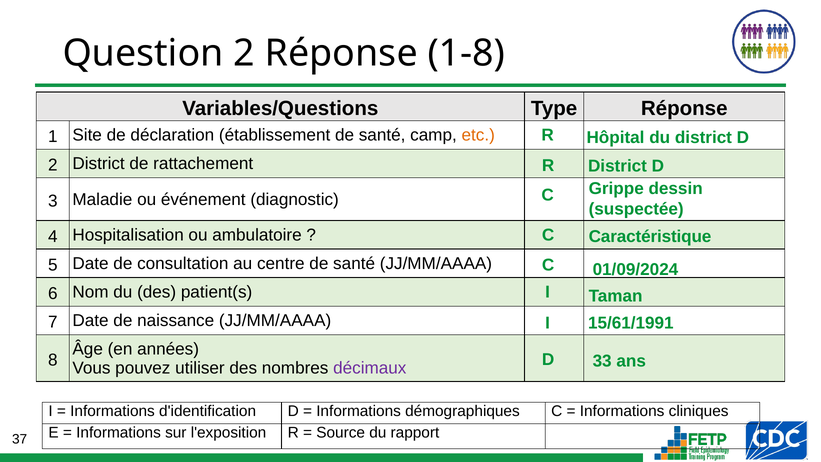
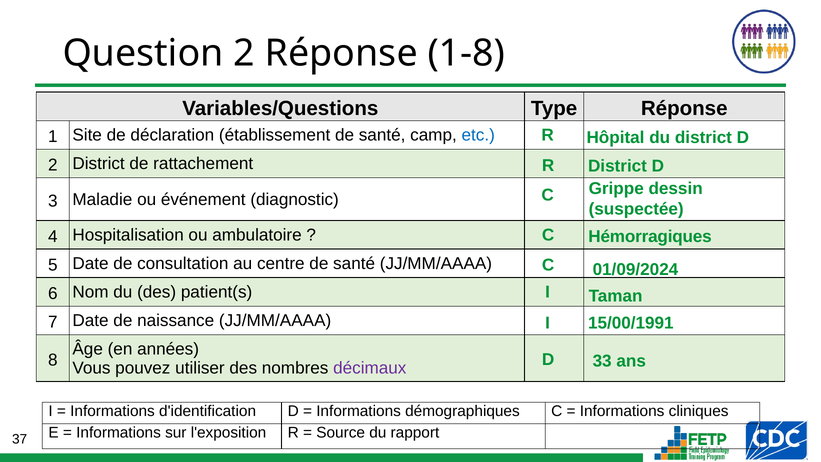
etc colour: orange -> blue
Caractéristique: Caractéristique -> Hémorragiques
15/61/1991: 15/61/1991 -> 15/00/1991
